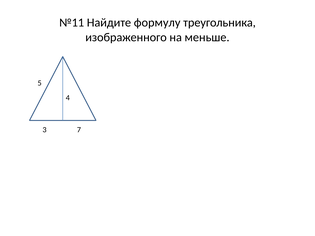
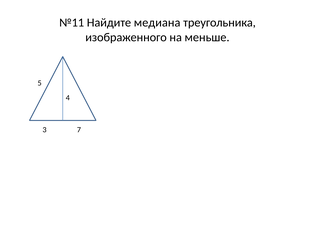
формулу: формулу -> медиана
